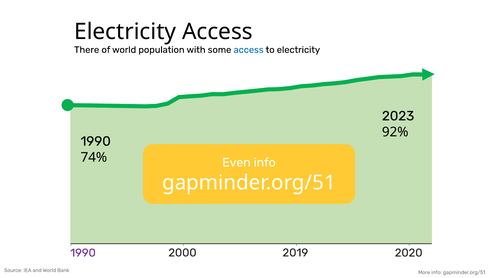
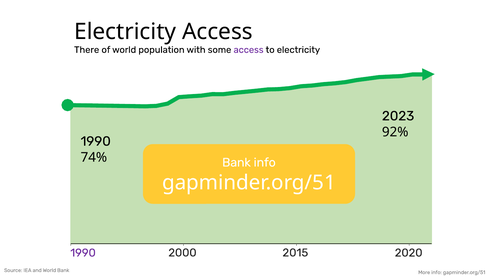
access at (249, 50) colour: blue -> purple
Even at (236, 163): Even -> Bank
2019: 2019 -> 2015
